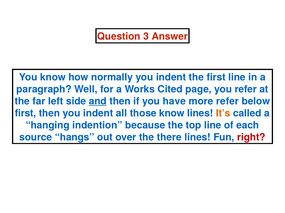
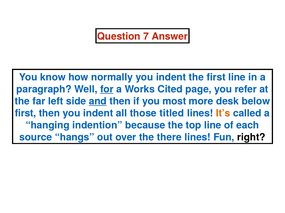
3: 3 -> 7
for underline: none -> present
have: have -> most
more refer: refer -> desk
those know: know -> titled
right colour: red -> black
